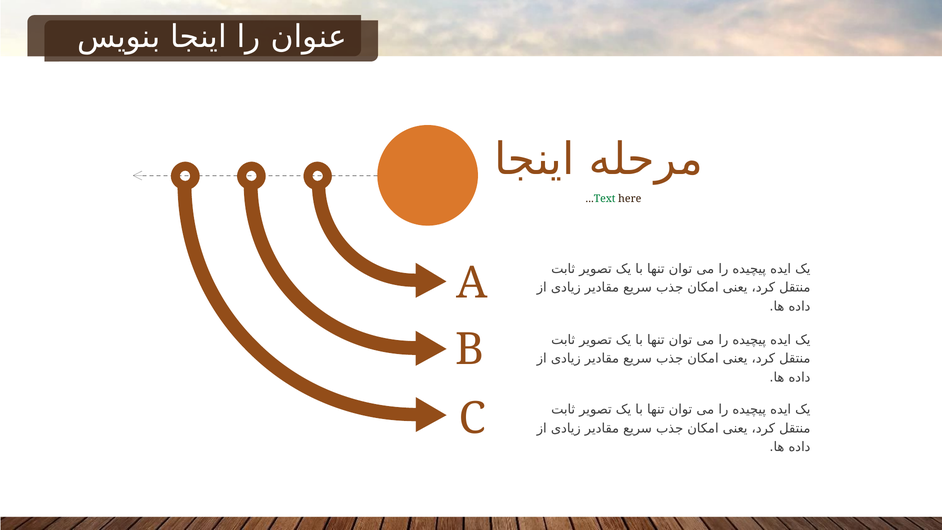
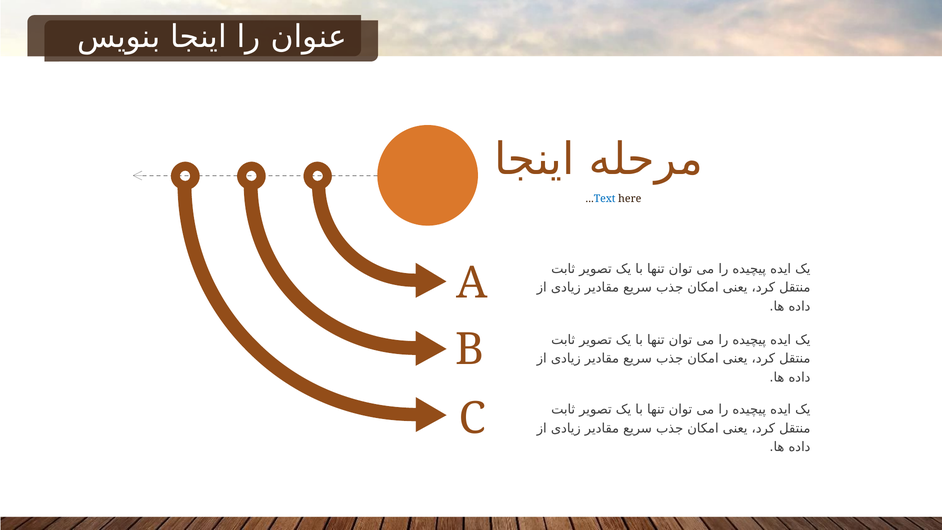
Text colour: green -> blue
